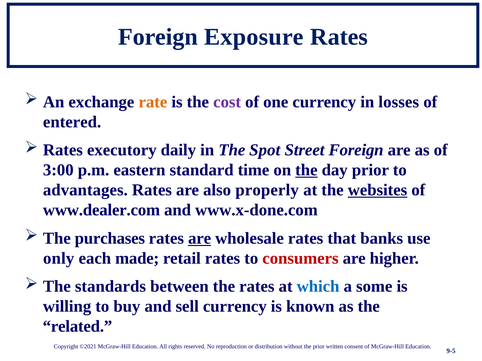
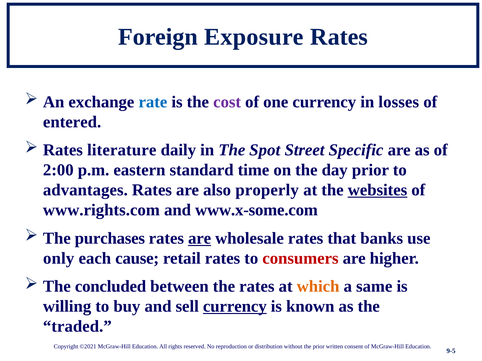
rate colour: orange -> blue
executory: executory -> literature
Street Foreign: Foreign -> Specific
3:00: 3:00 -> 2:00
the at (306, 170) underline: present -> none
www.dealer.com: www.dealer.com -> www.rights.com
www.x-done.com: www.x-done.com -> www.x-some.com
made: made -> cause
standards: standards -> concluded
which colour: blue -> orange
some: some -> same
currency at (235, 307) underline: none -> present
related: related -> traded
